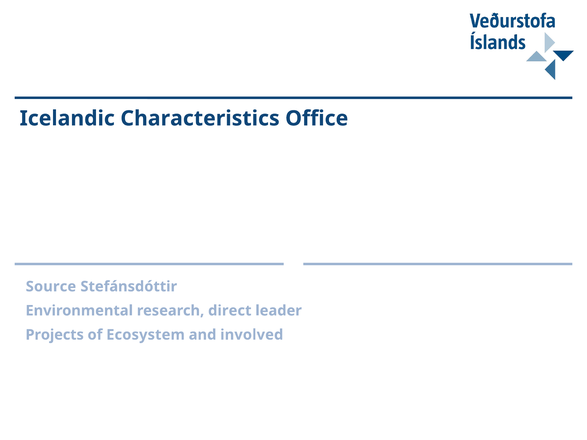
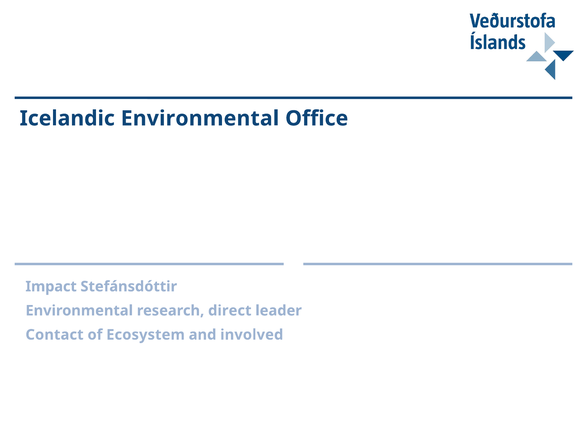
Icelandic Characteristics: Characteristics -> Environmental
Source: Source -> Impact
Projects: Projects -> Contact
